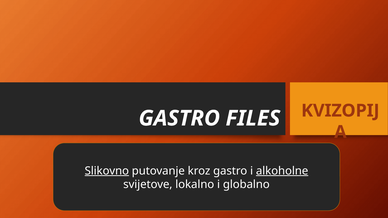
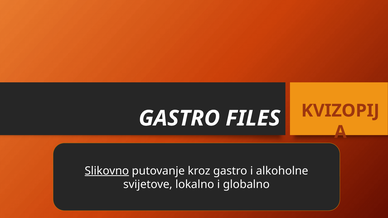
alkoholne underline: present -> none
